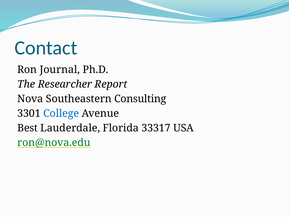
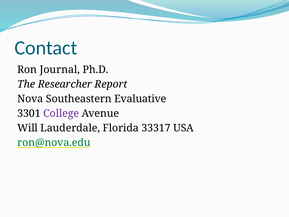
Consulting: Consulting -> Evaluative
College colour: blue -> purple
Best: Best -> Will
